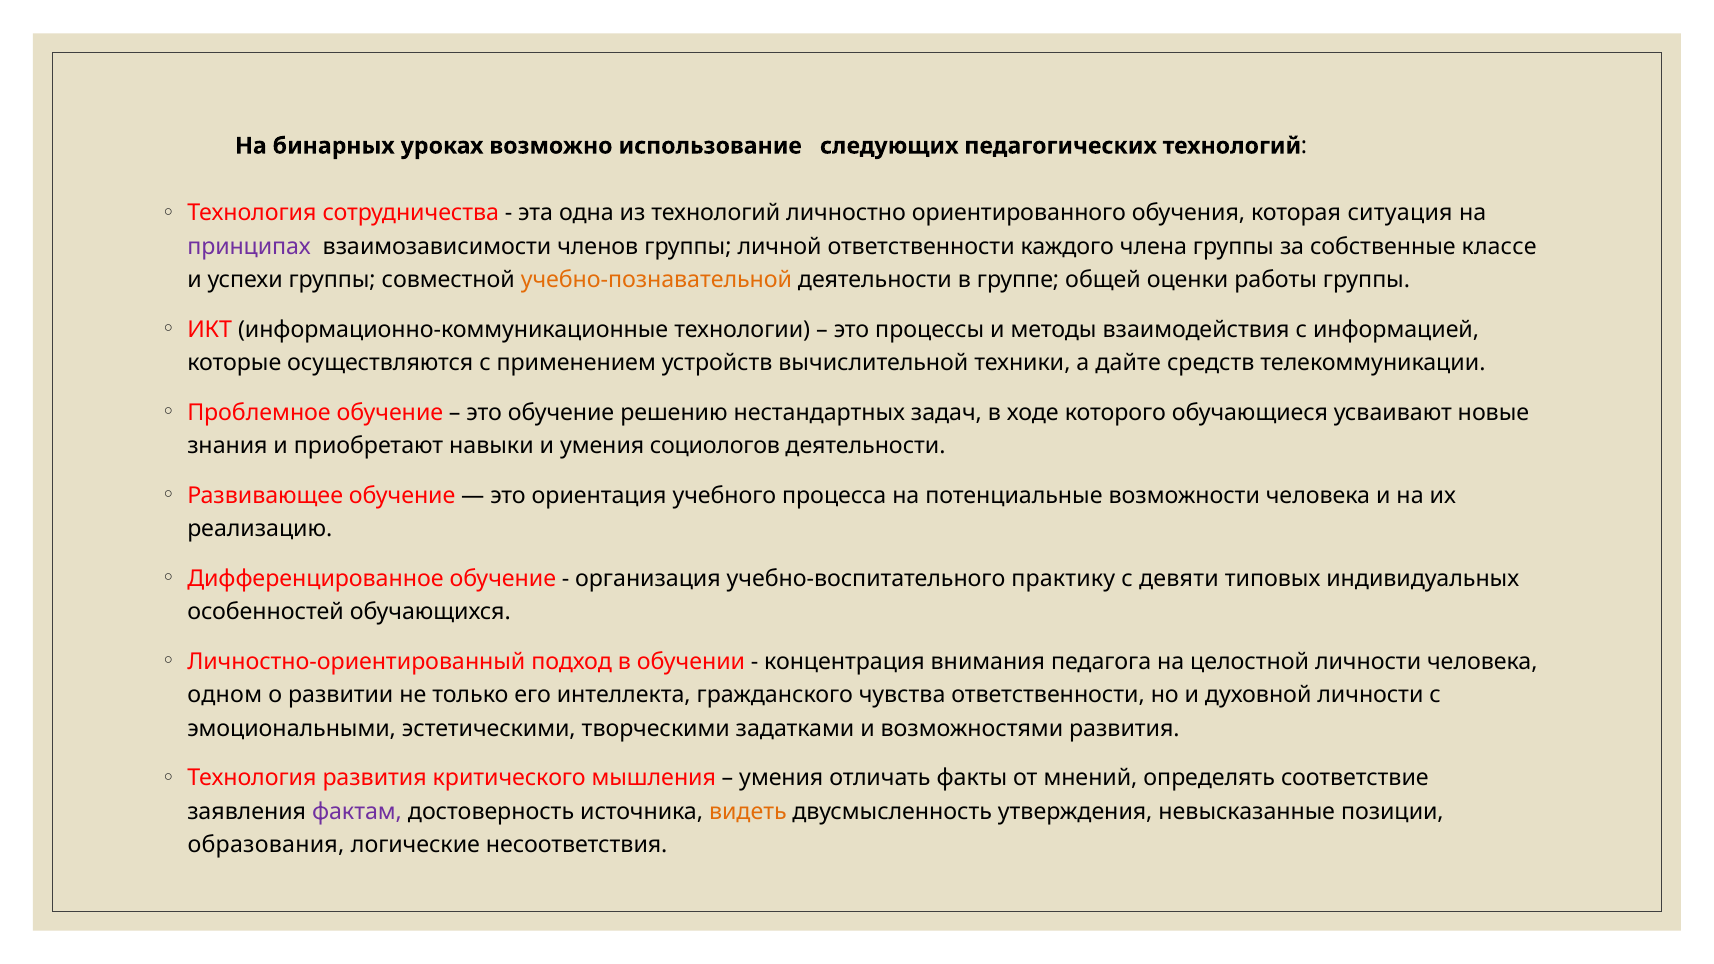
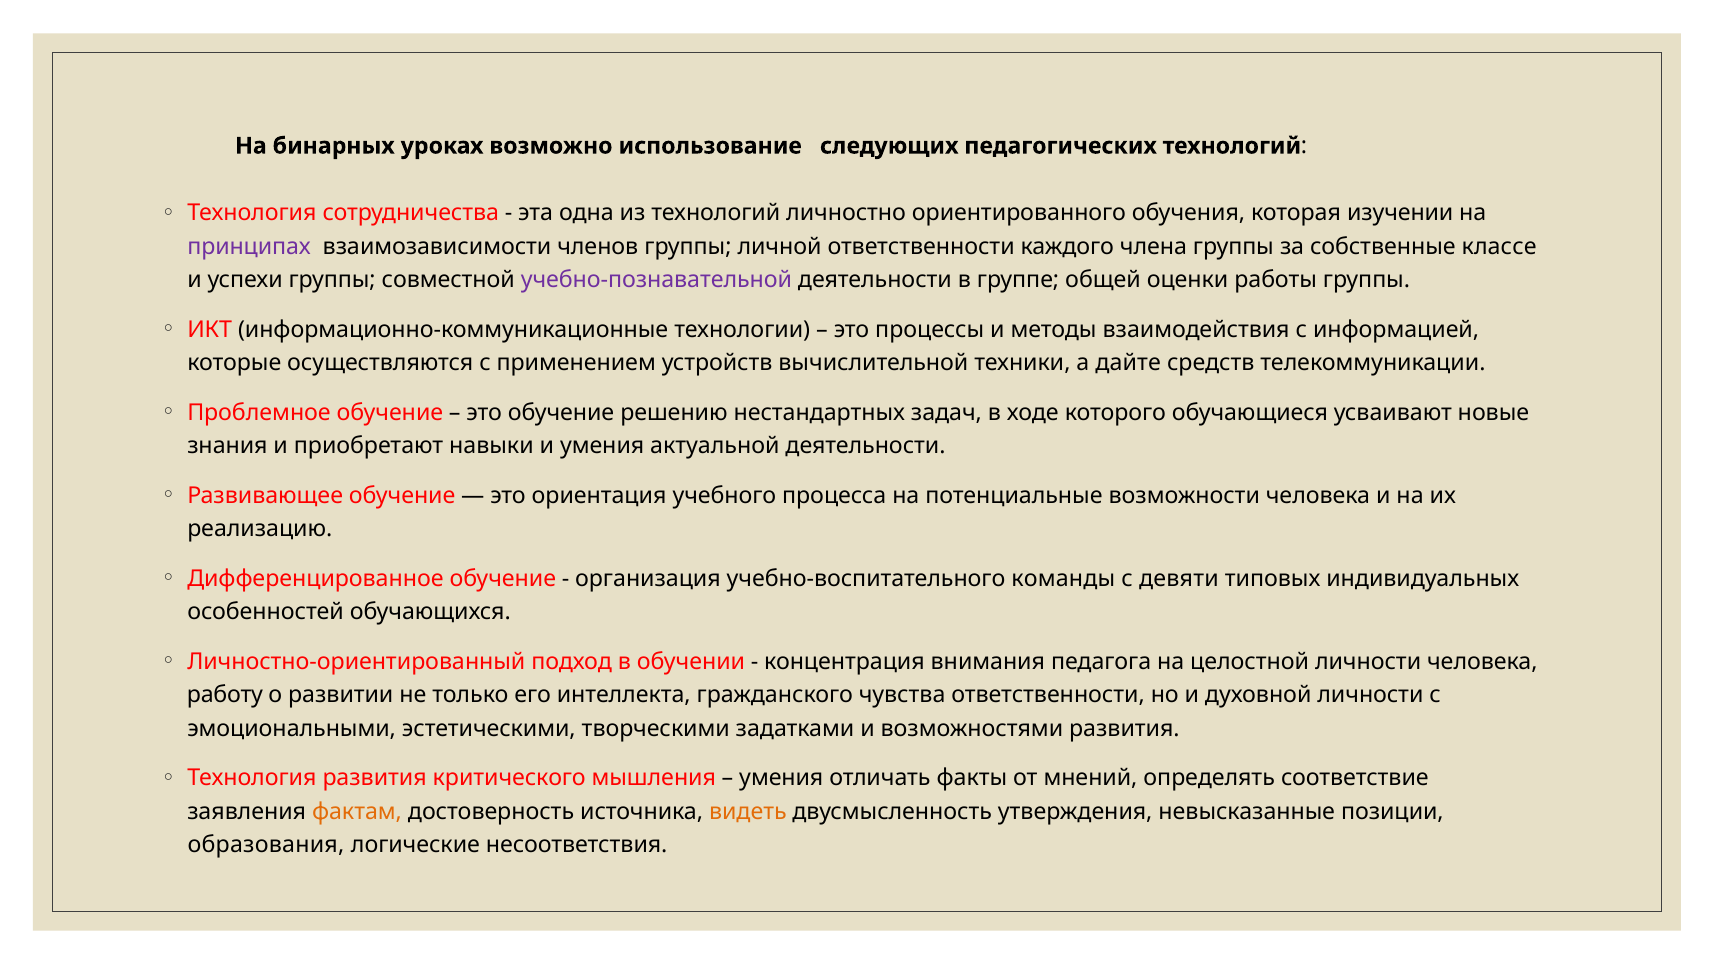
ситуация: ситуация -> изучении
учебно-познавательной colour: orange -> purple
социологов: социологов -> актуальной
практику: практику -> команды
одном: одном -> работу
фактам colour: purple -> orange
